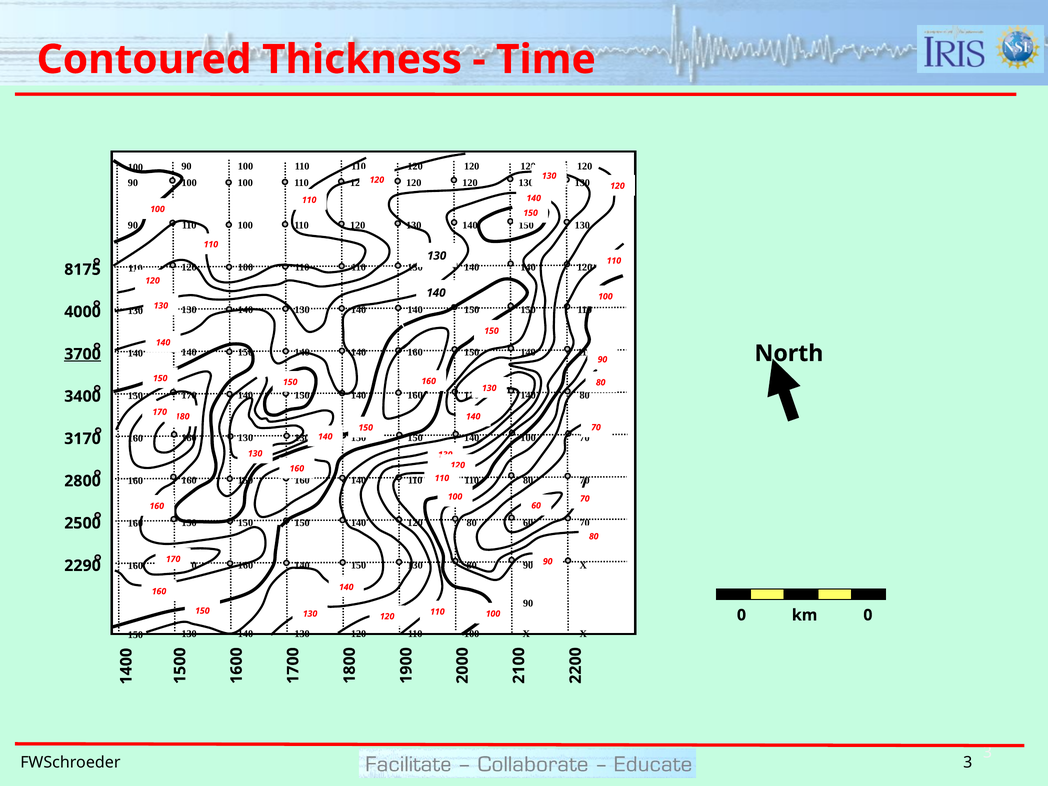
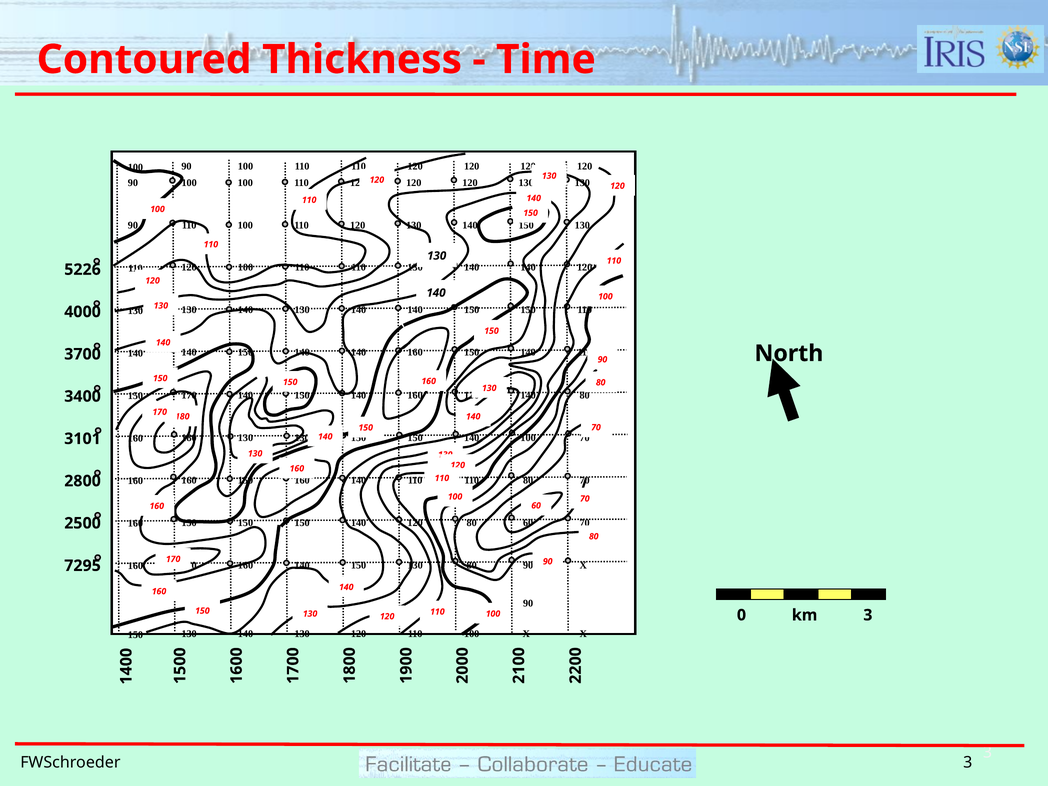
8175: 8175 -> 5226
3700 underline: present -> none
3170: 3170 -> 3101
2290: 2290 -> 7295
km 0: 0 -> 3
